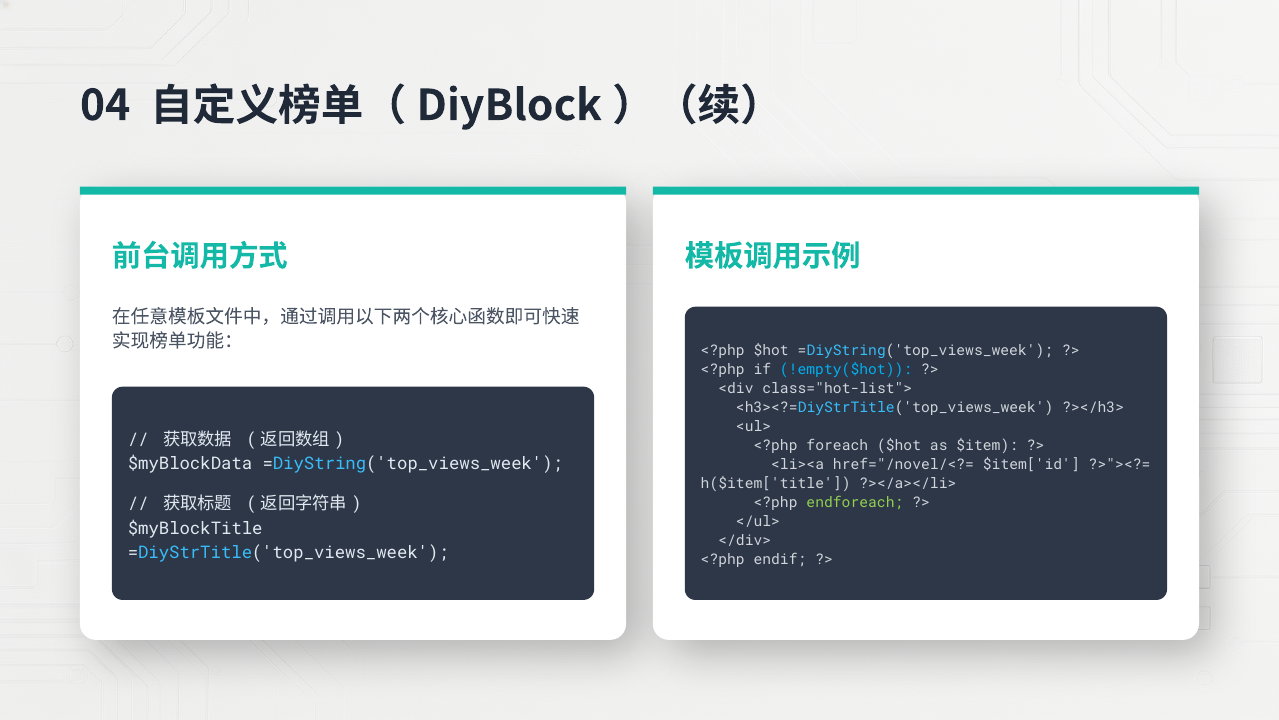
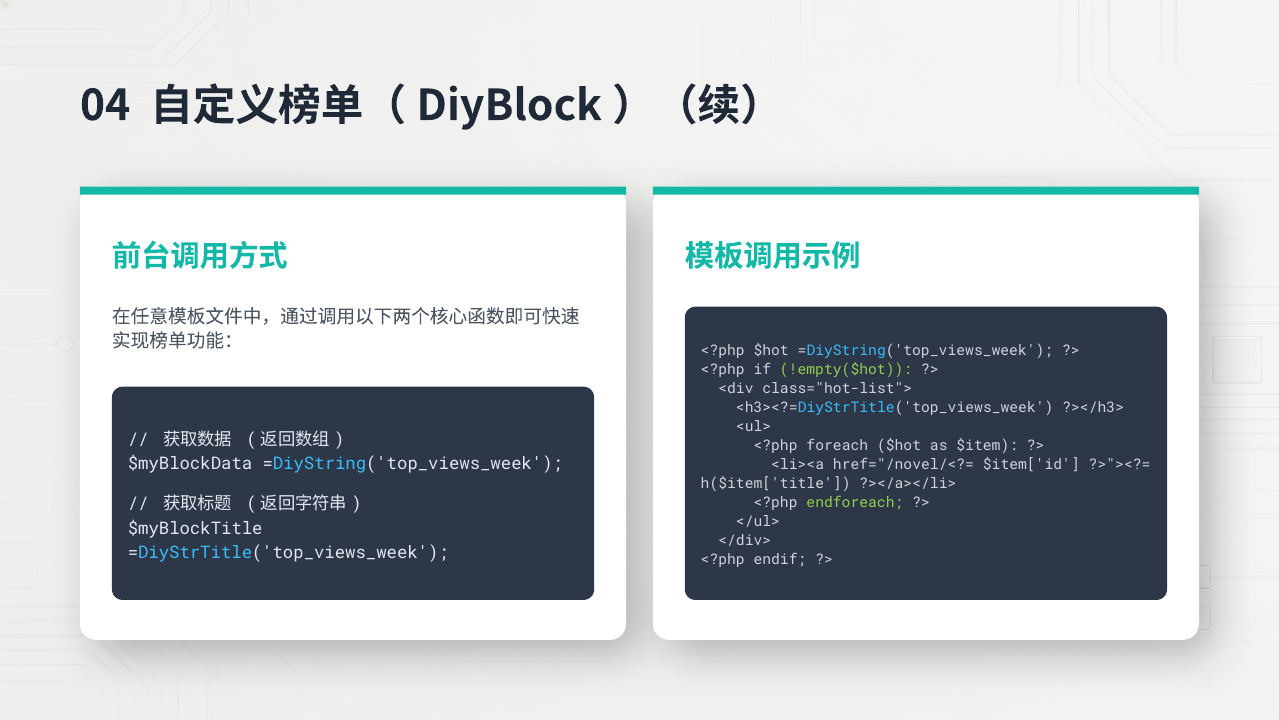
!empty($hot colour: light blue -> light green
